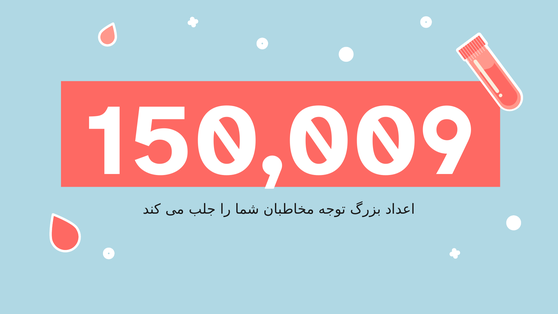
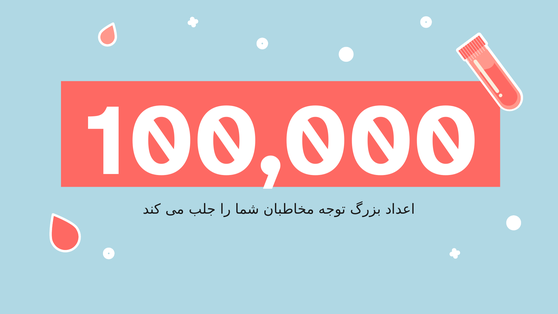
150,009: 150,009 -> 100,000
